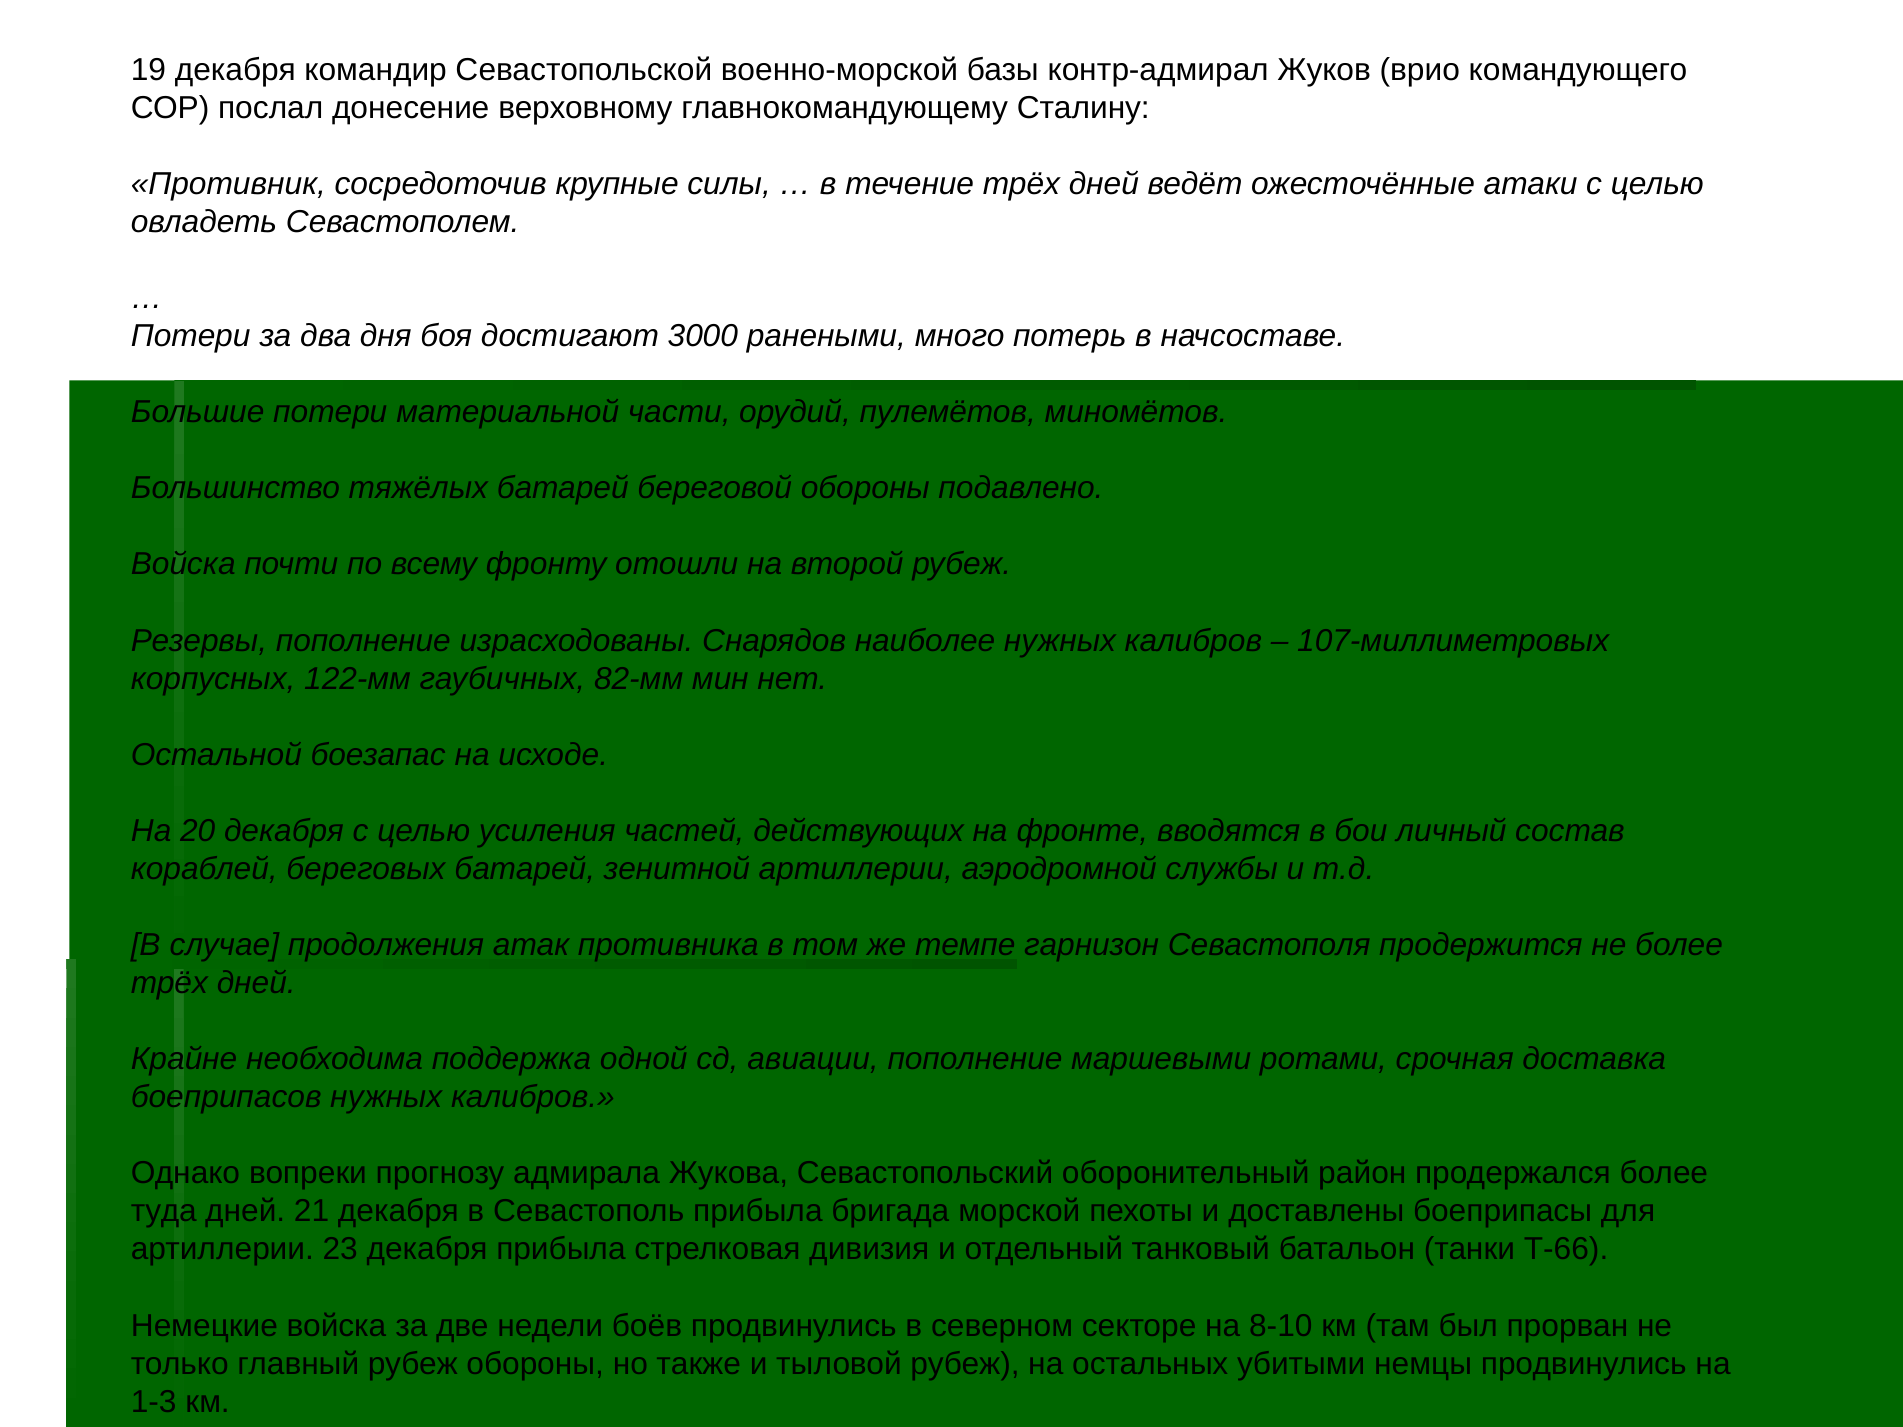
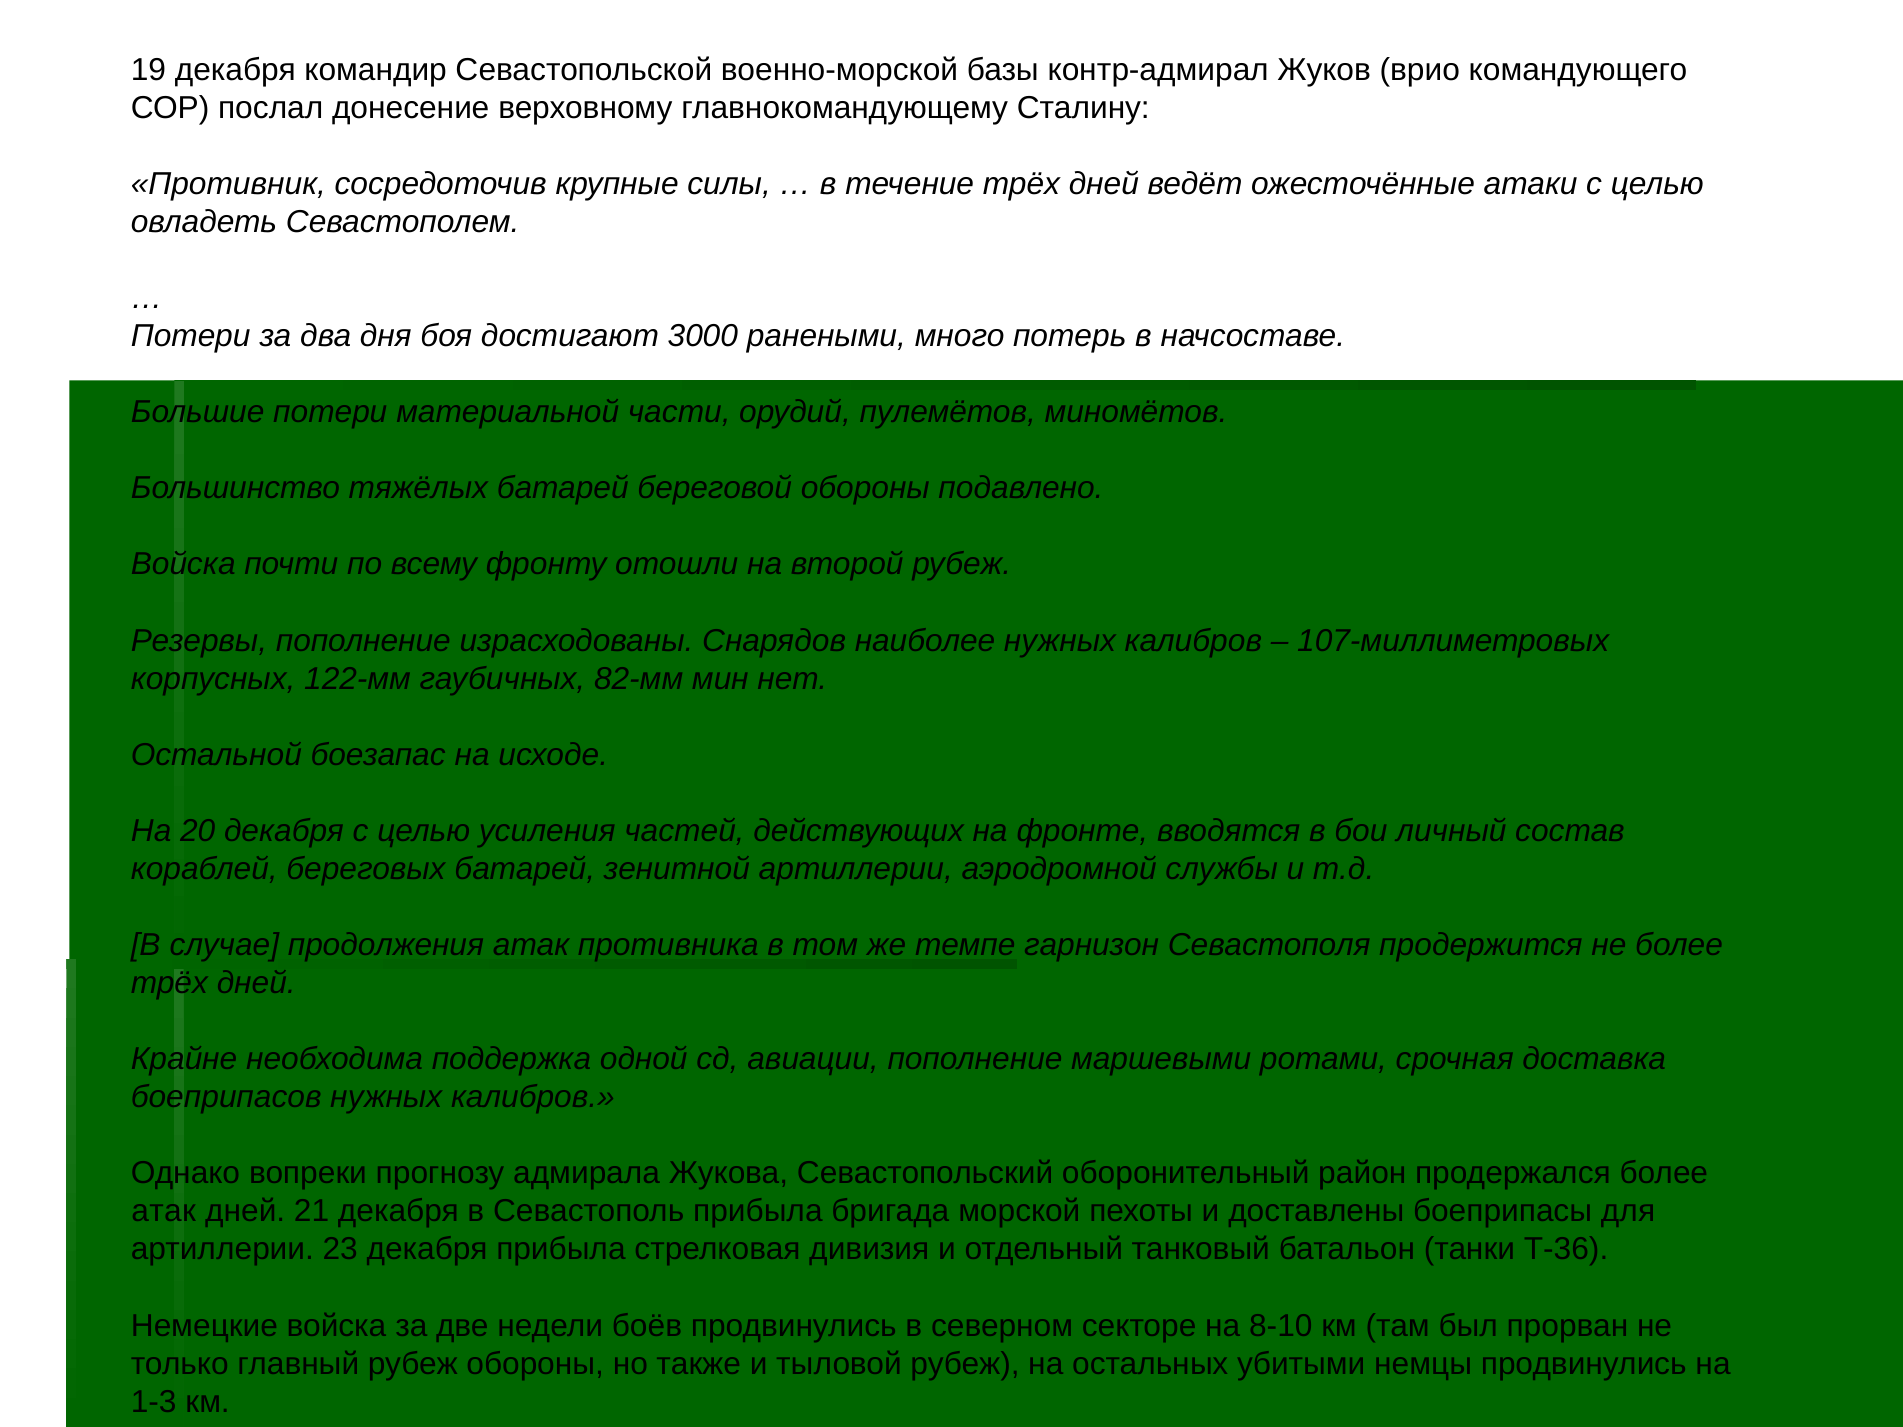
туда at (164, 1212): туда -> атак
Т-66: Т-66 -> Т-36
